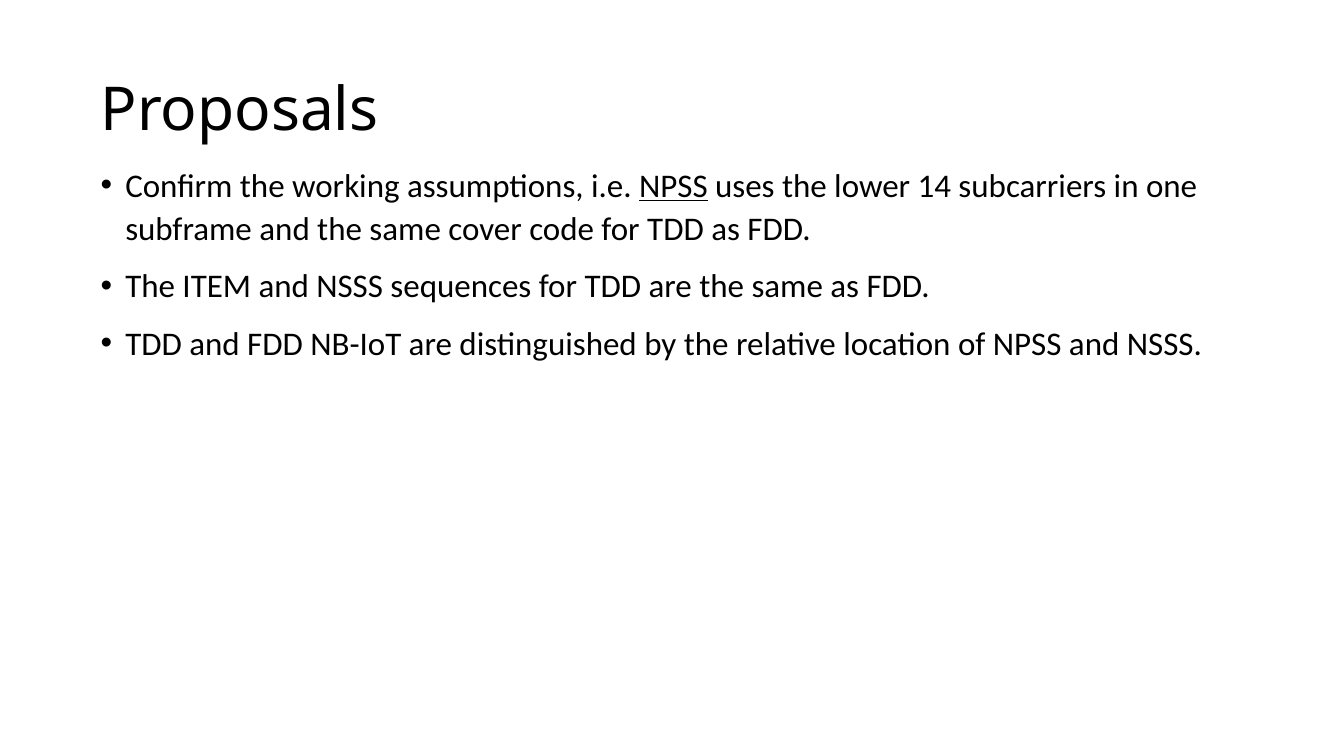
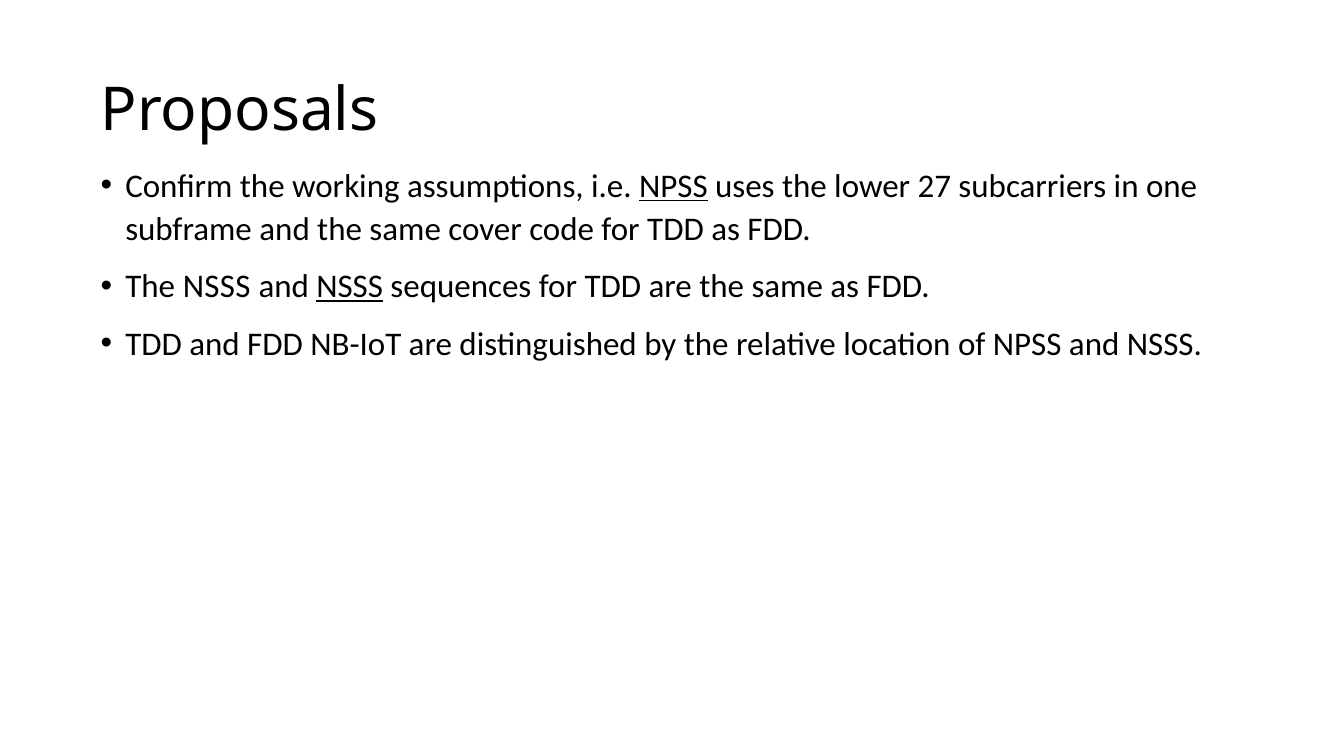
14: 14 -> 27
The ITEM: ITEM -> NSSS
NSSS at (350, 287) underline: none -> present
